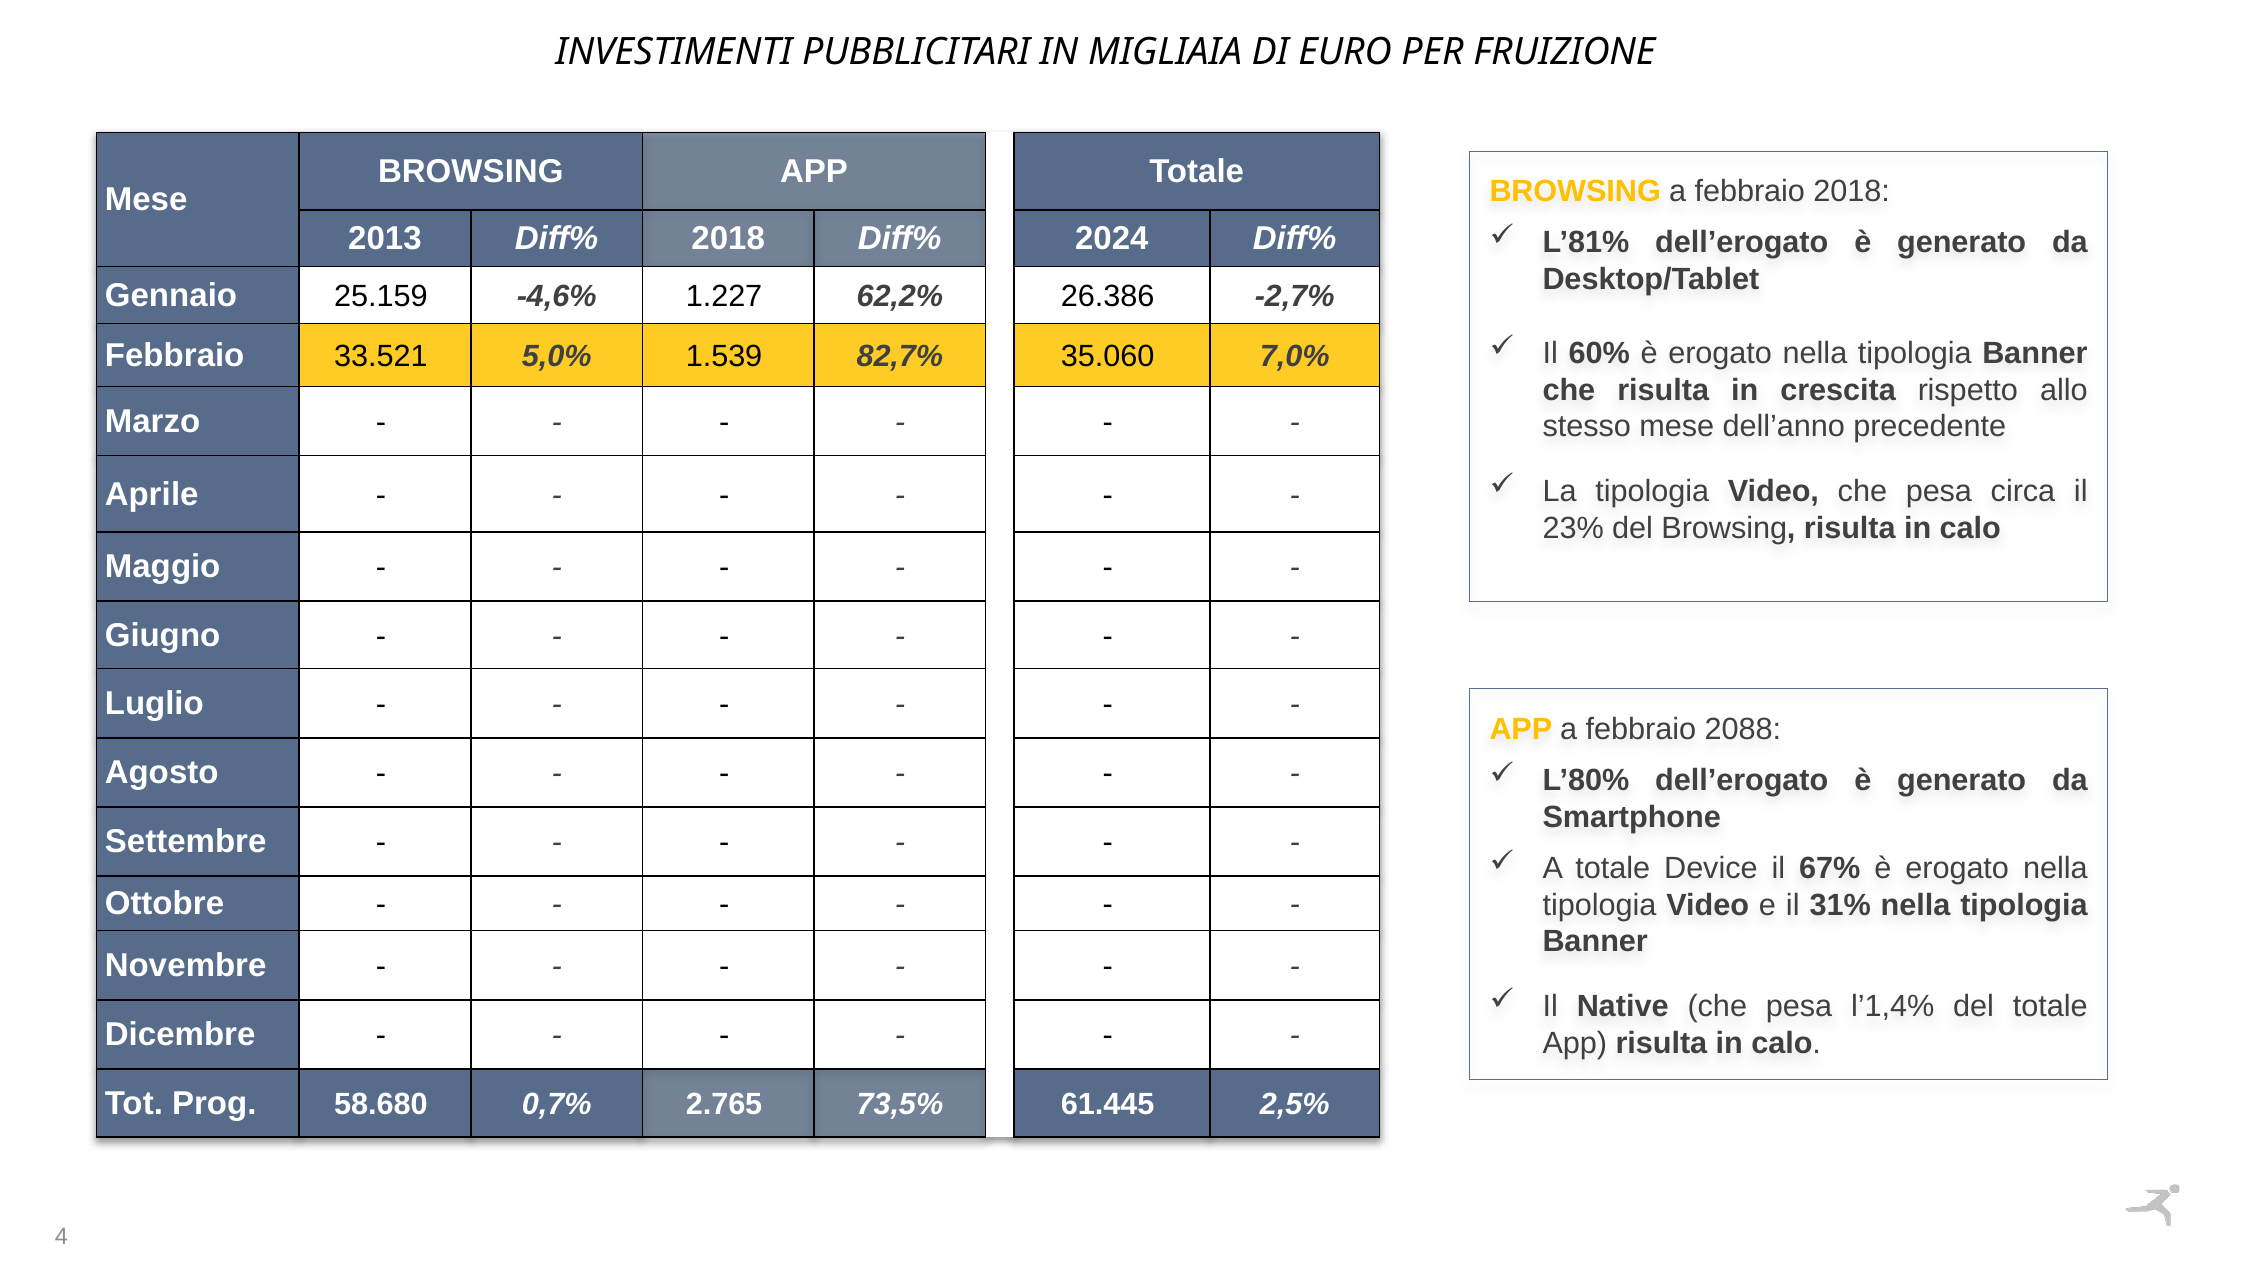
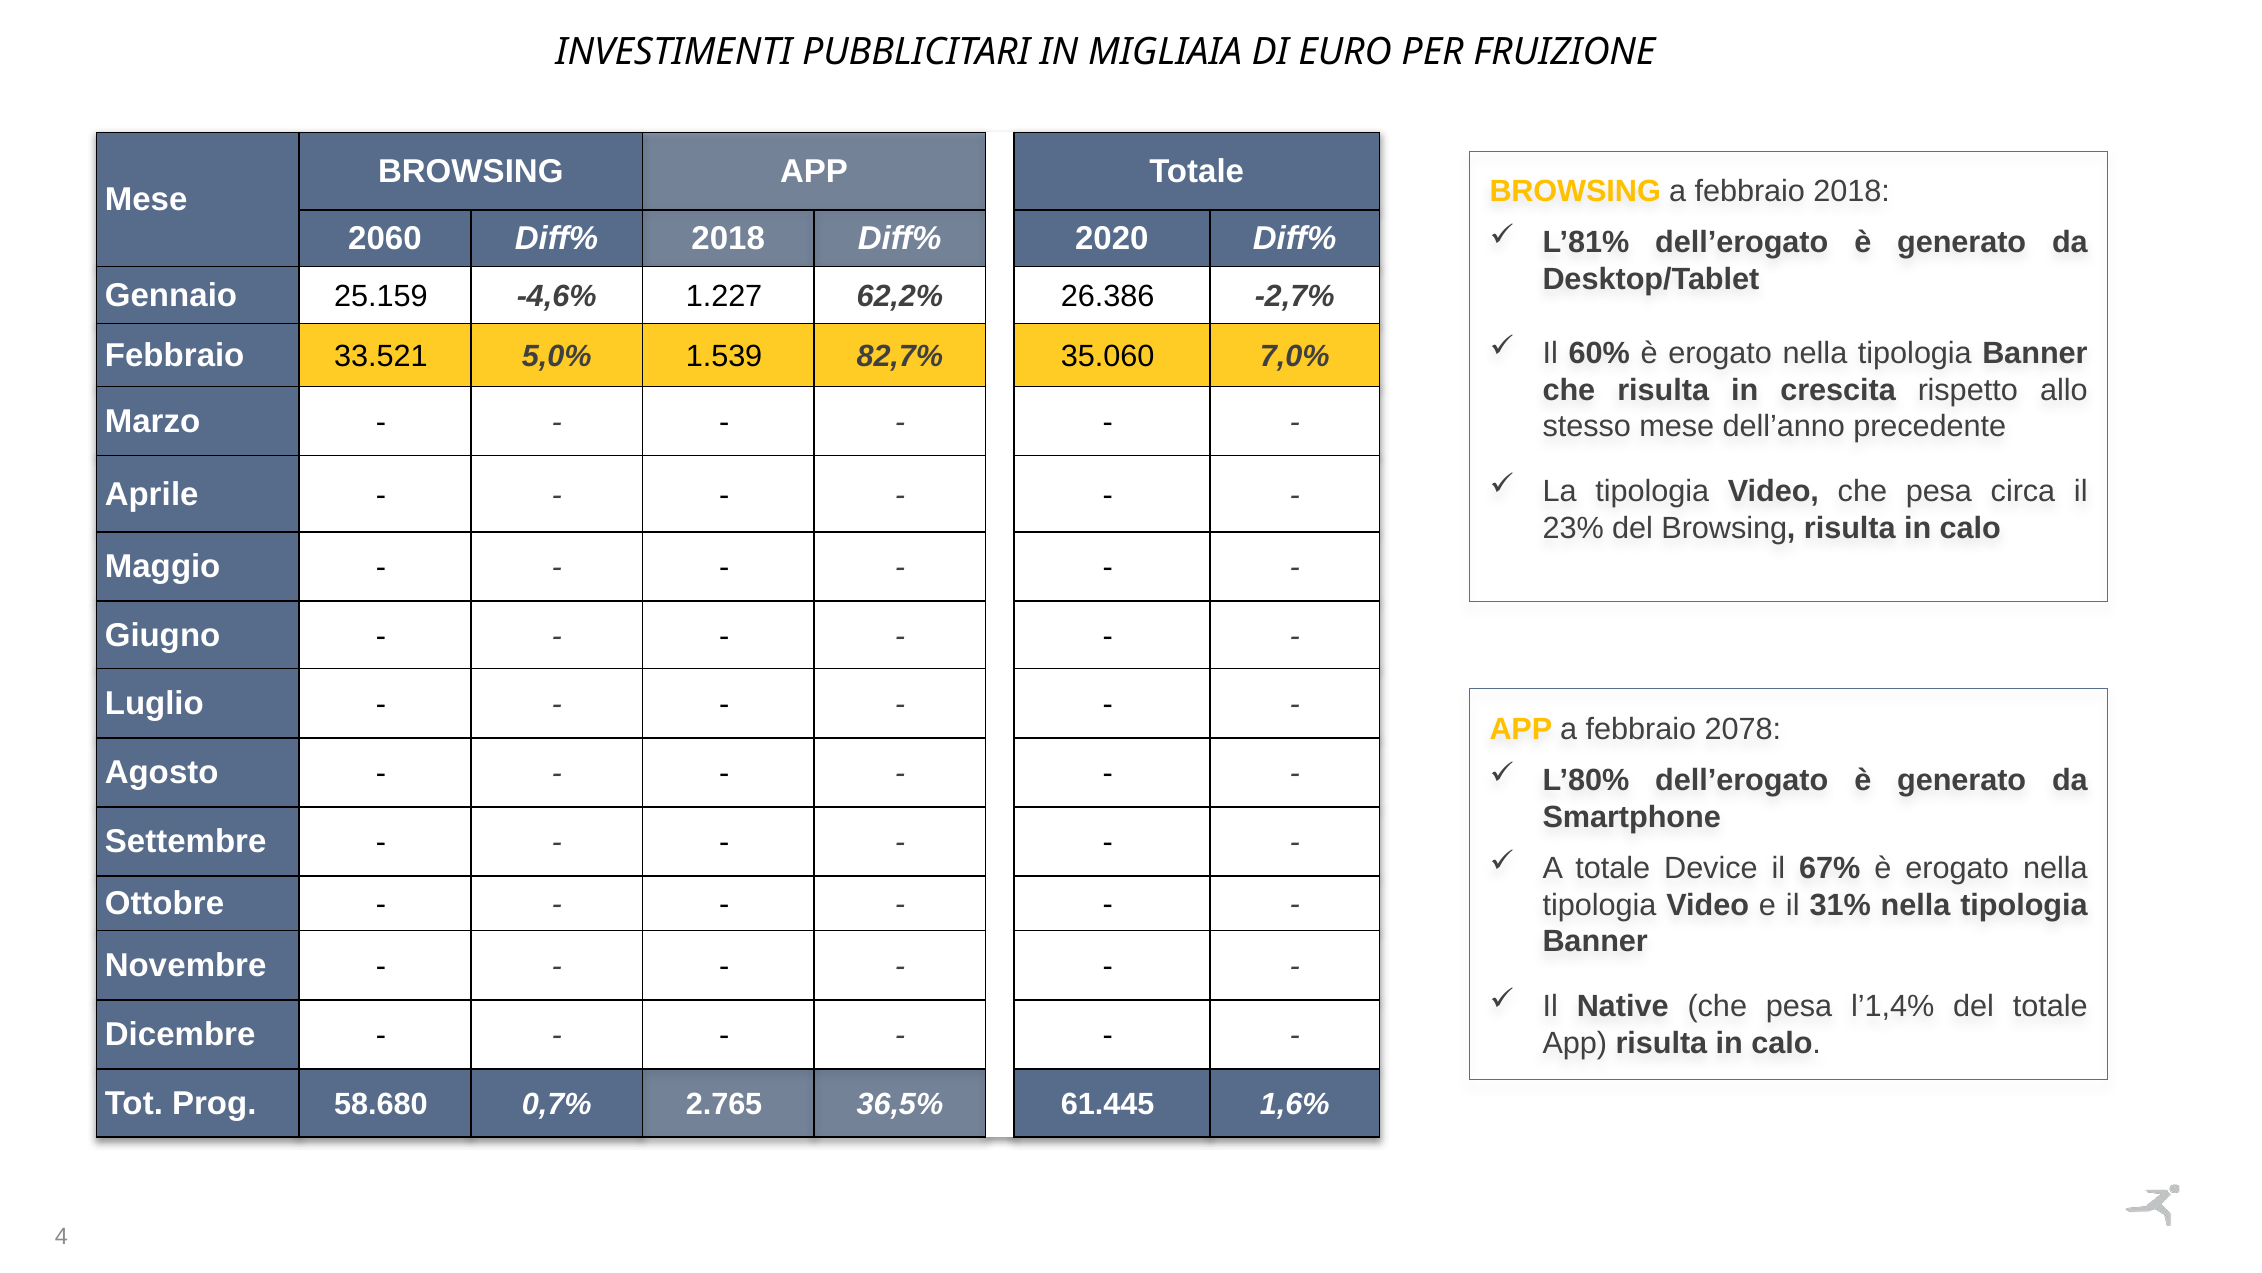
2013: 2013 -> 2060
2024: 2024 -> 2020
2088: 2088 -> 2078
73,5%: 73,5% -> 36,5%
2,5%: 2,5% -> 1,6%
